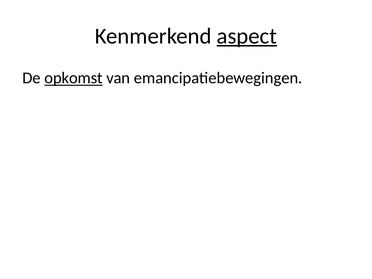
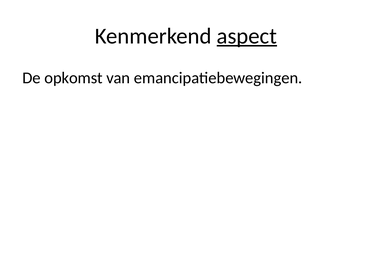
opkomst underline: present -> none
